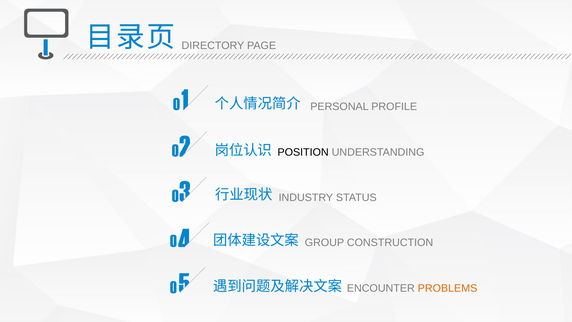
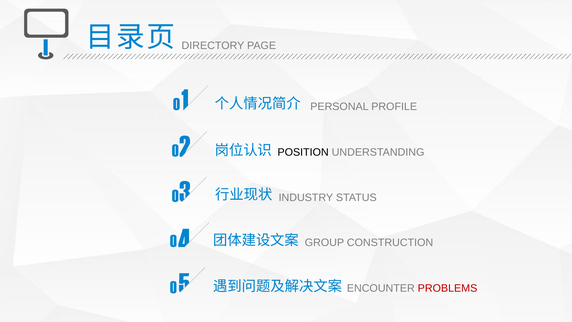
PROBLEMS colour: orange -> red
